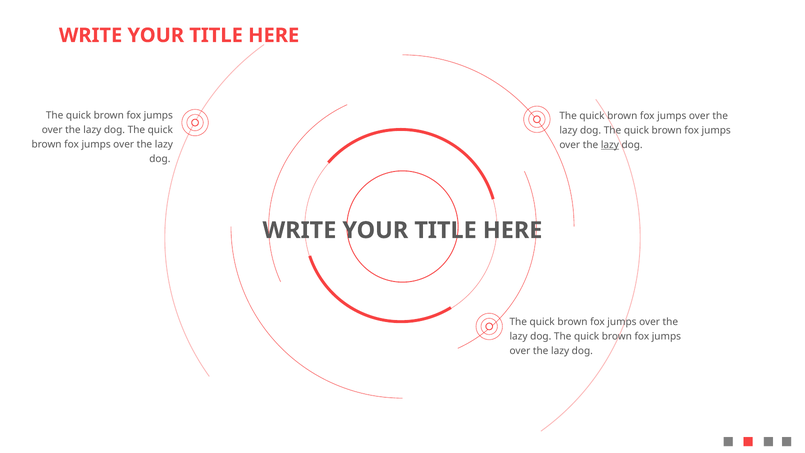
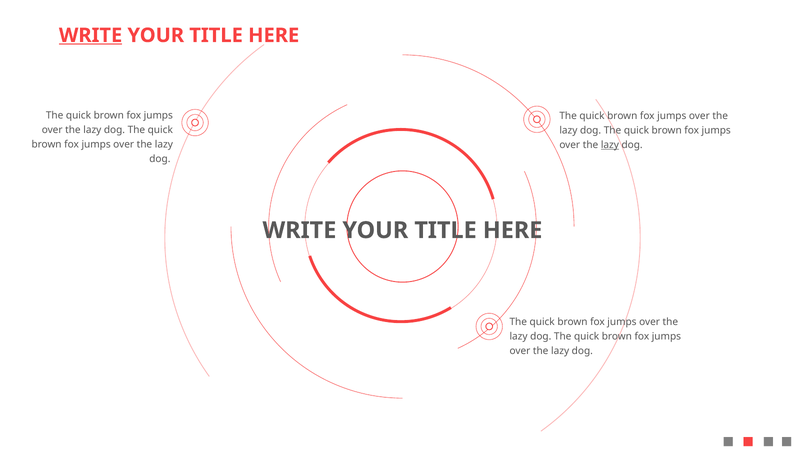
WRITE at (91, 35) underline: none -> present
